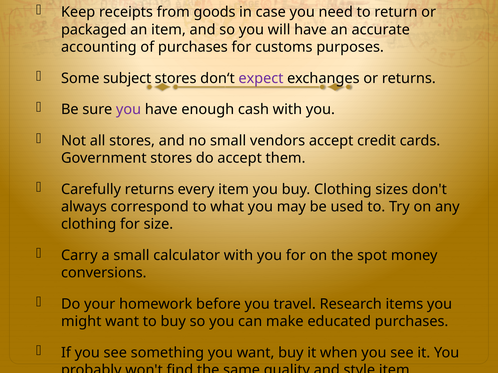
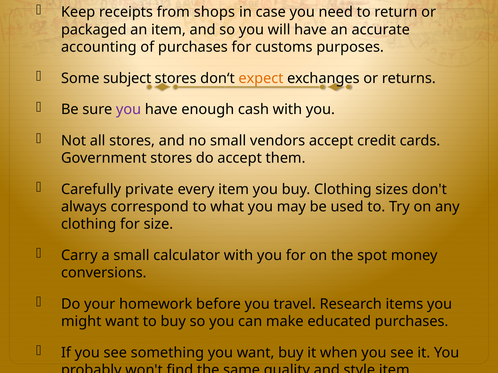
goods: goods -> shops
expect colour: purple -> orange
Carefully returns: returns -> private
